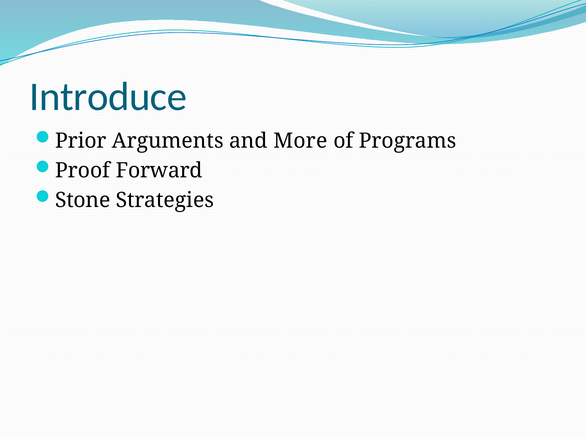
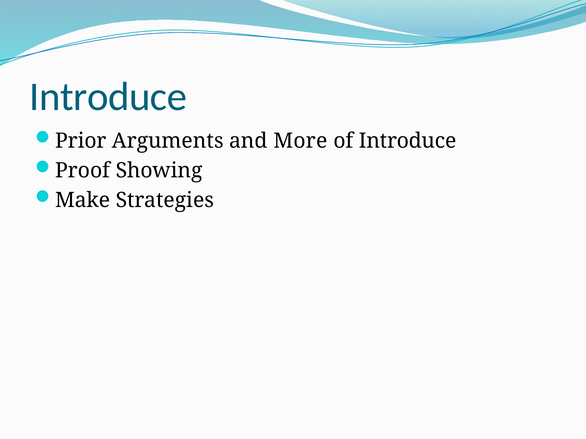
of Programs: Programs -> Introduce
Forward: Forward -> Showing
Stone: Stone -> Make
